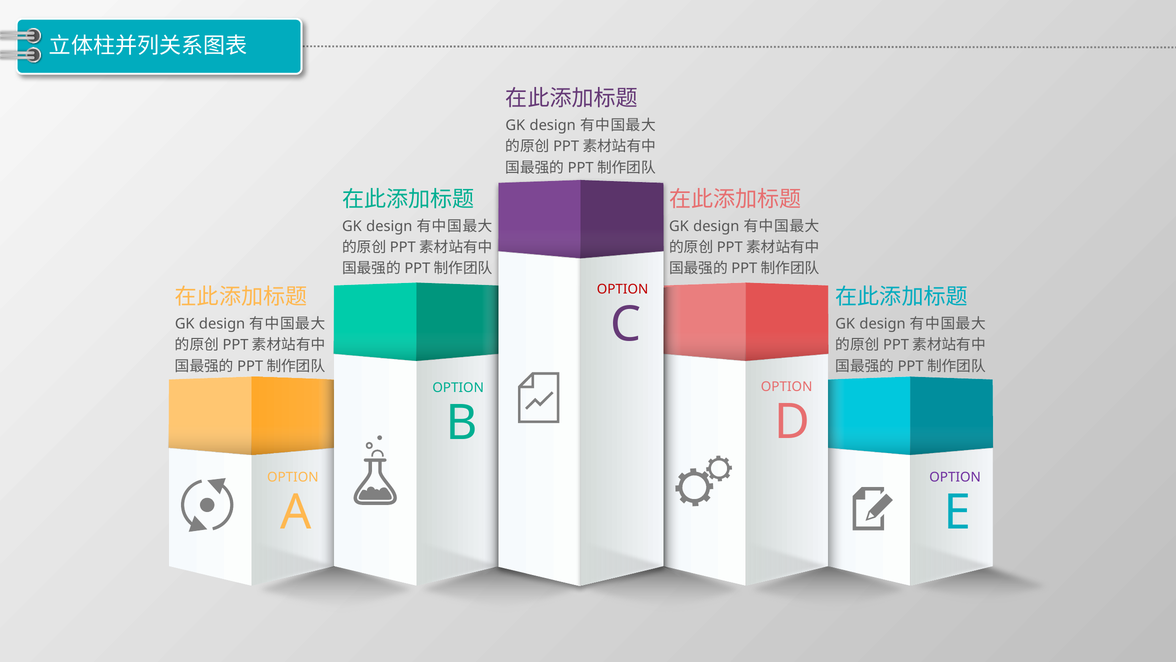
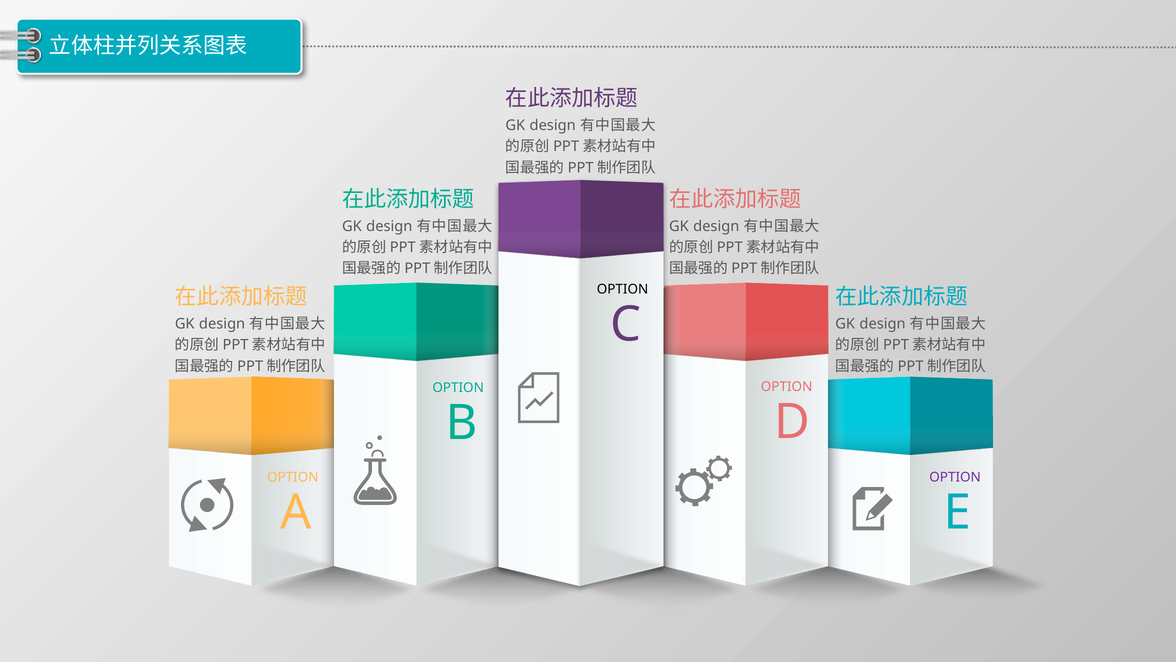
OPTION at (623, 289) colour: red -> black
